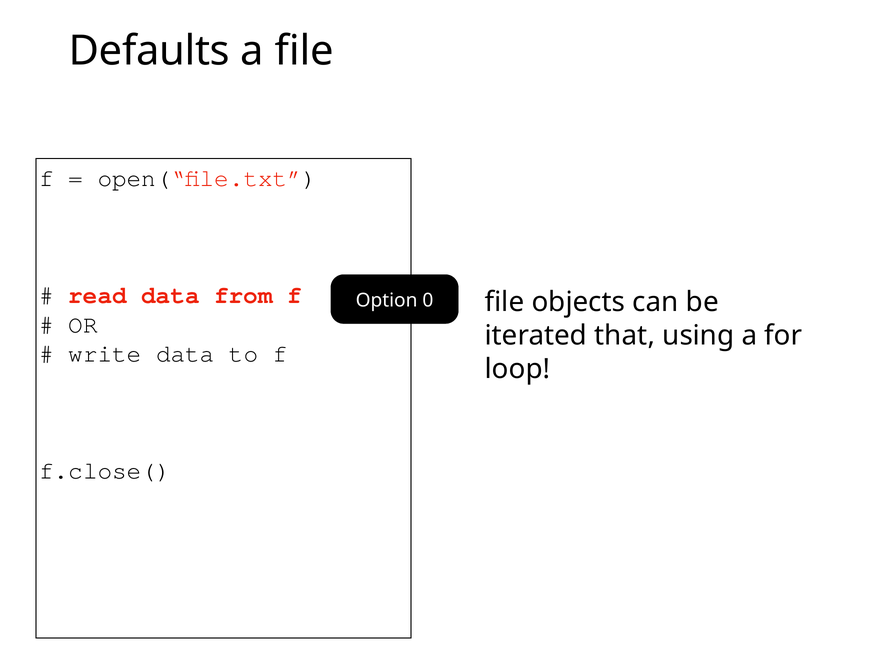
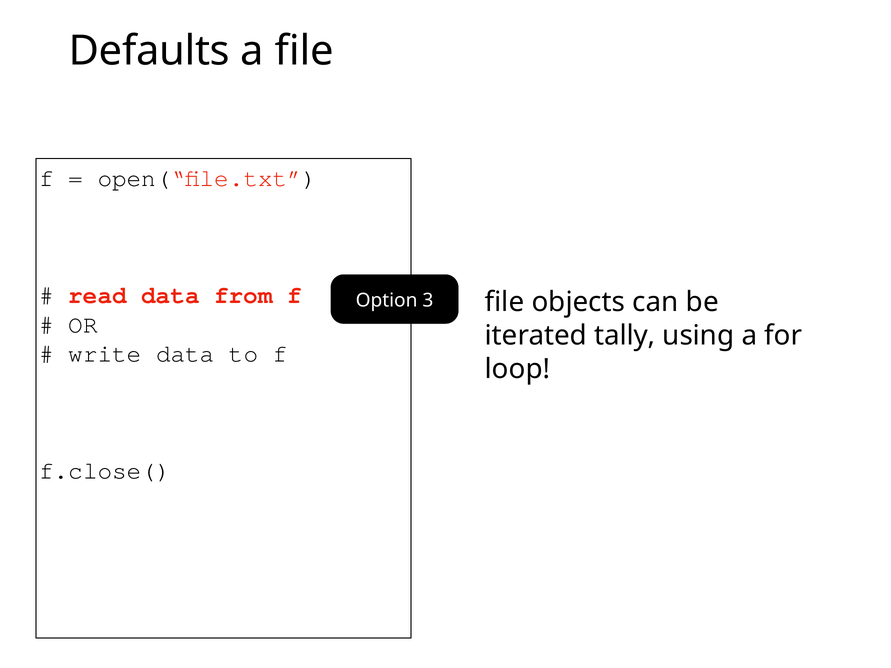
0: 0 -> 3
that: that -> tally
